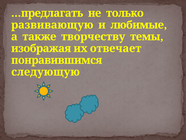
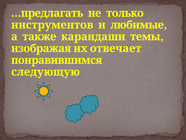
развивающую: развивающую -> инструментов
творчеству: творчеству -> карандаши
